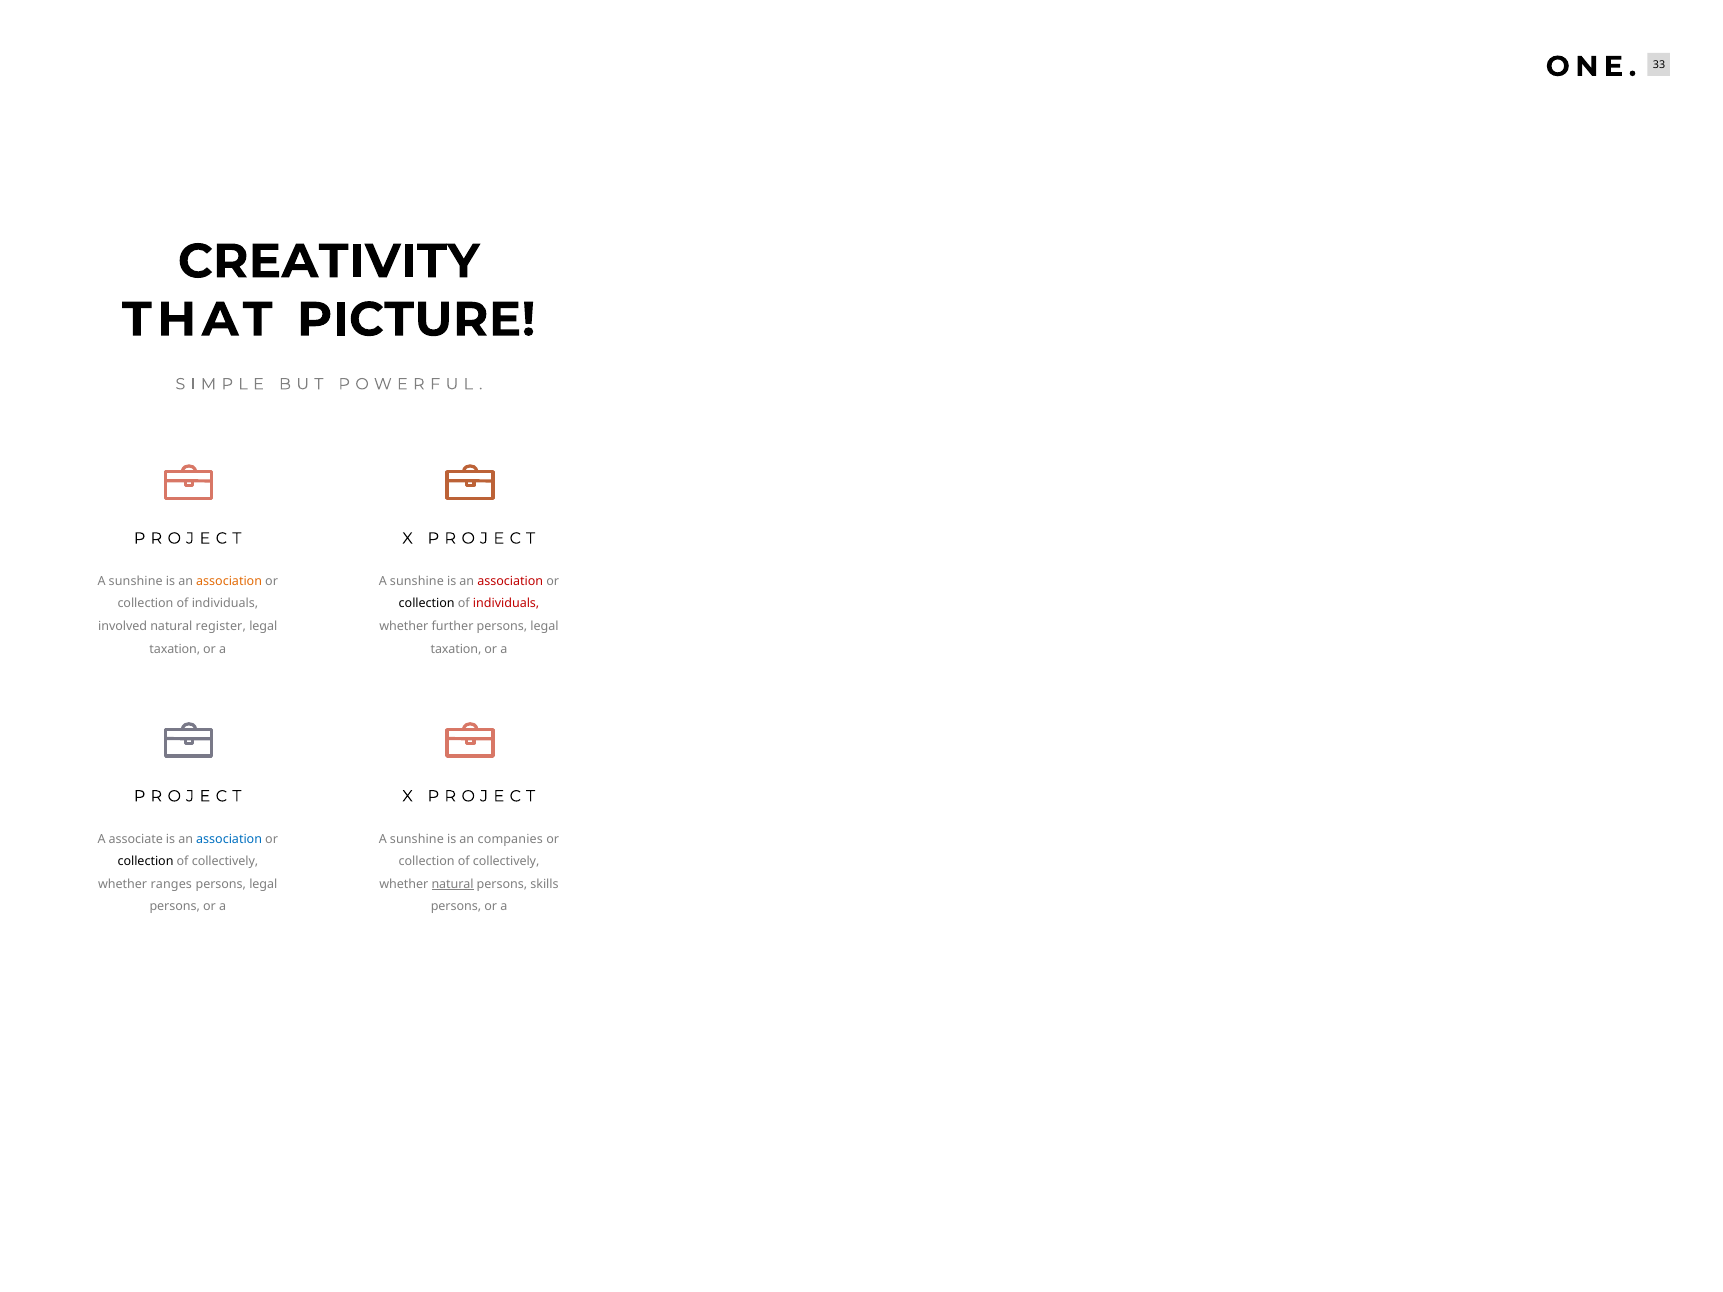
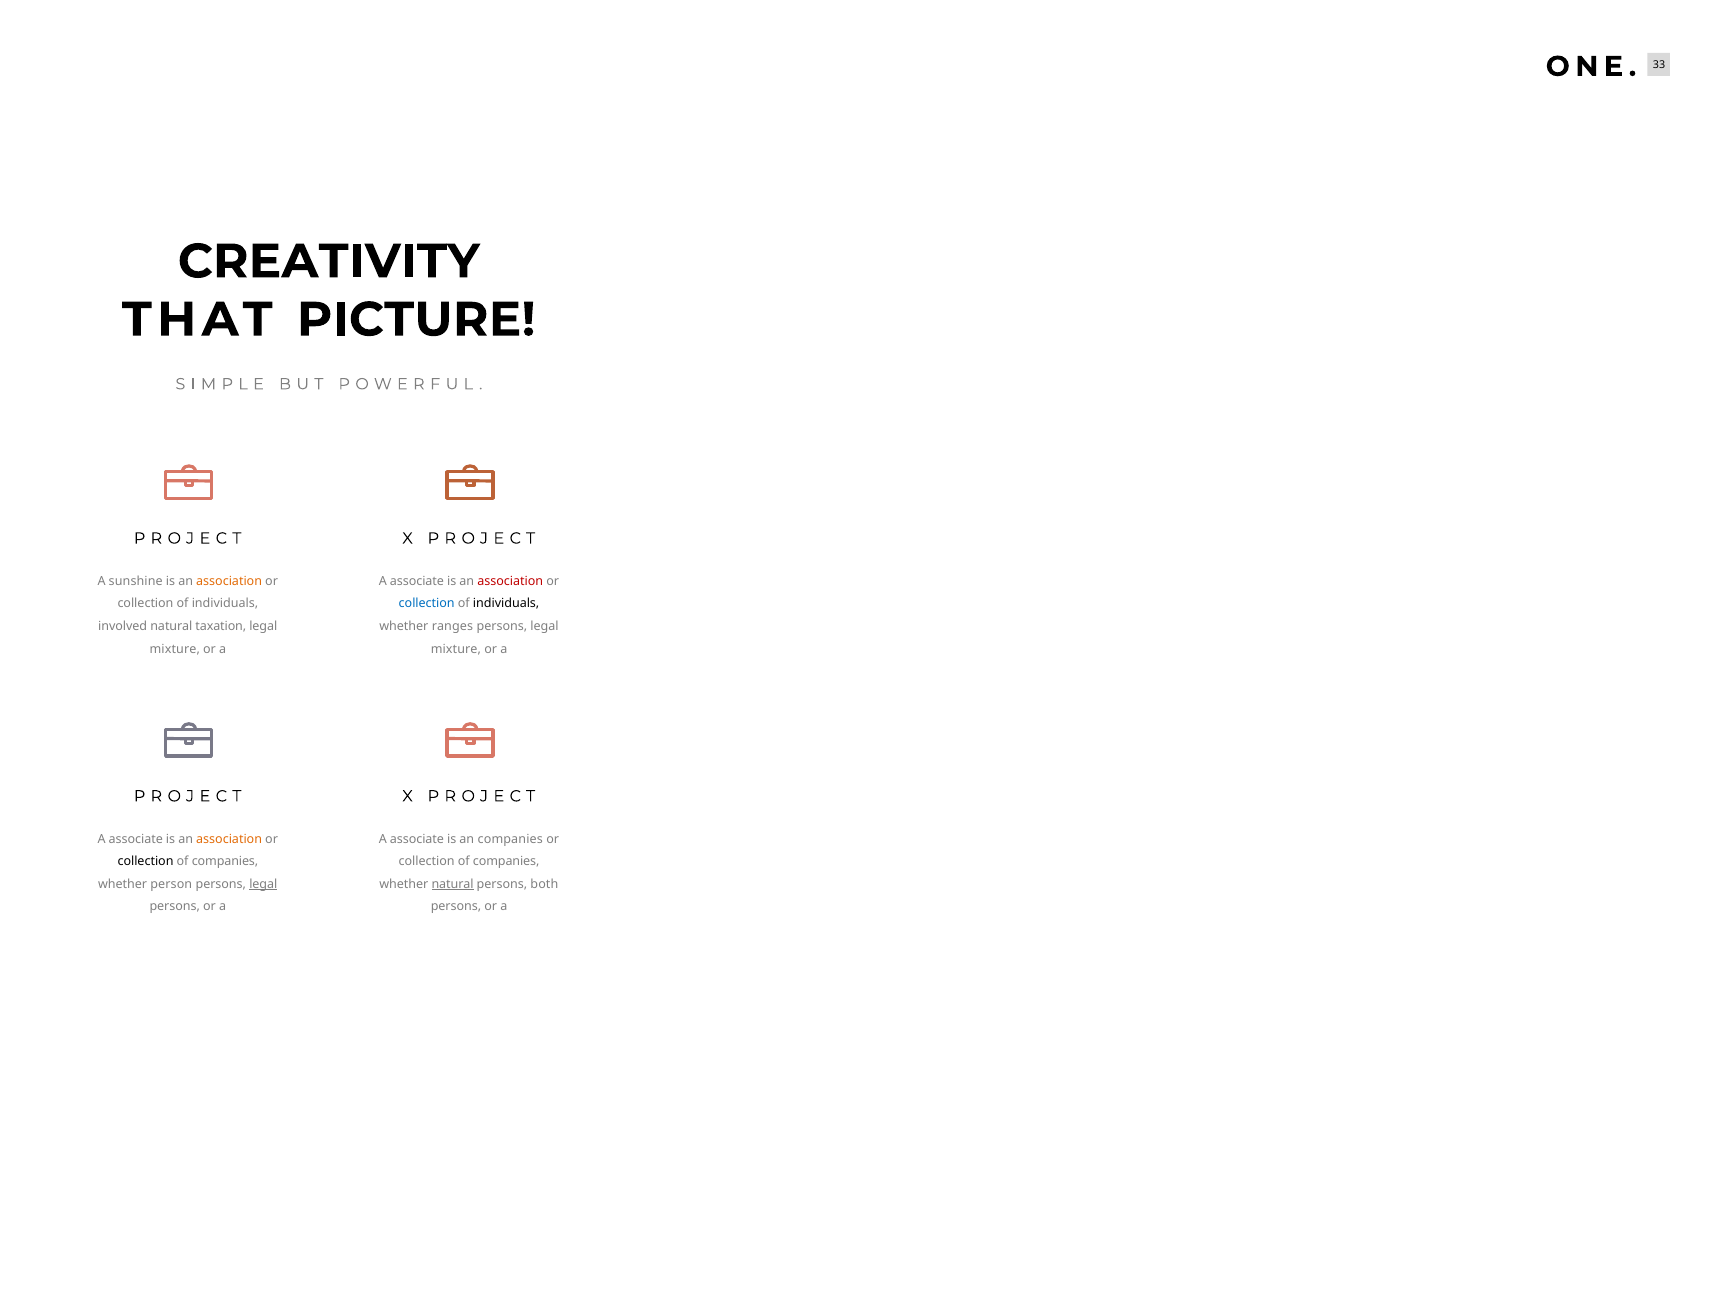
sunshine at (417, 581): sunshine -> associate
collection at (427, 604) colour: black -> blue
individuals at (506, 604) colour: red -> black
register: register -> taxation
further: further -> ranges
taxation at (175, 649): taxation -> mixture
taxation at (456, 649): taxation -> mixture
association at (229, 839) colour: blue -> orange
sunshine at (417, 839): sunshine -> associate
collectively at (225, 862): collectively -> companies
collectively at (506, 862): collectively -> companies
ranges: ranges -> person
legal at (263, 884) underline: none -> present
skills: skills -> both
